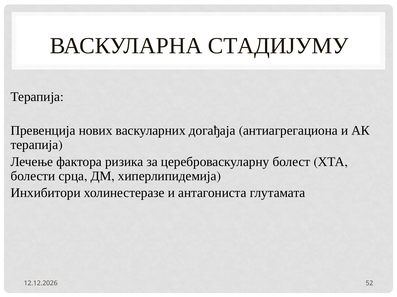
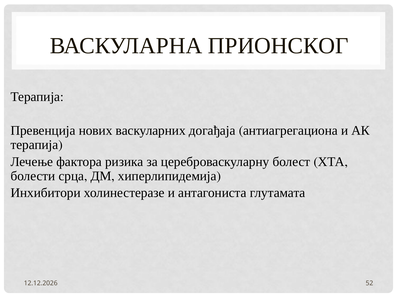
СТАДИЈУМУ: СТАДИЈУМУ -> ПРИОНСКОГ
